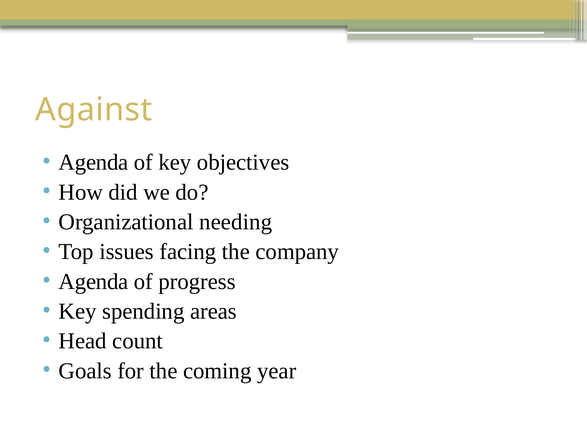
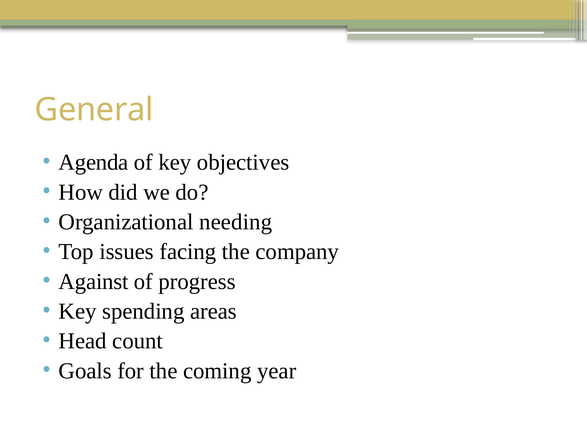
Against: Against -> General
Agenda at (93, 282): Agenda -> Against
